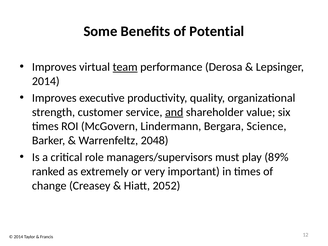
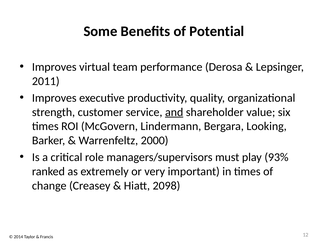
team underline: present -> none
2014 at (46, 81): 2014 -> 2011
Science: Science -> Looking
2048: 2048 -> 2000
89%: 89% -> 93%
2052: 2052 -> 2098
